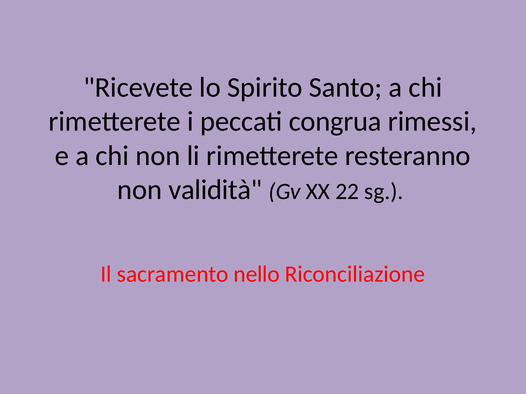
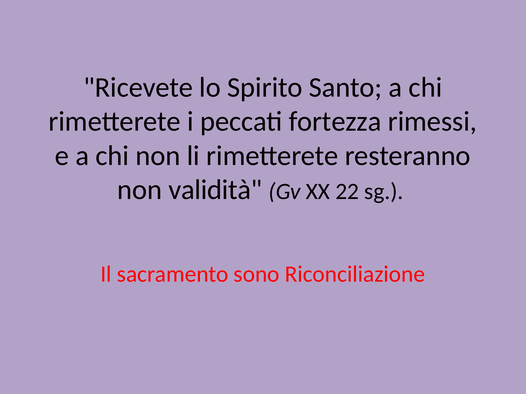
congrua: congrua -> fortezza
nello: nello -> sono
